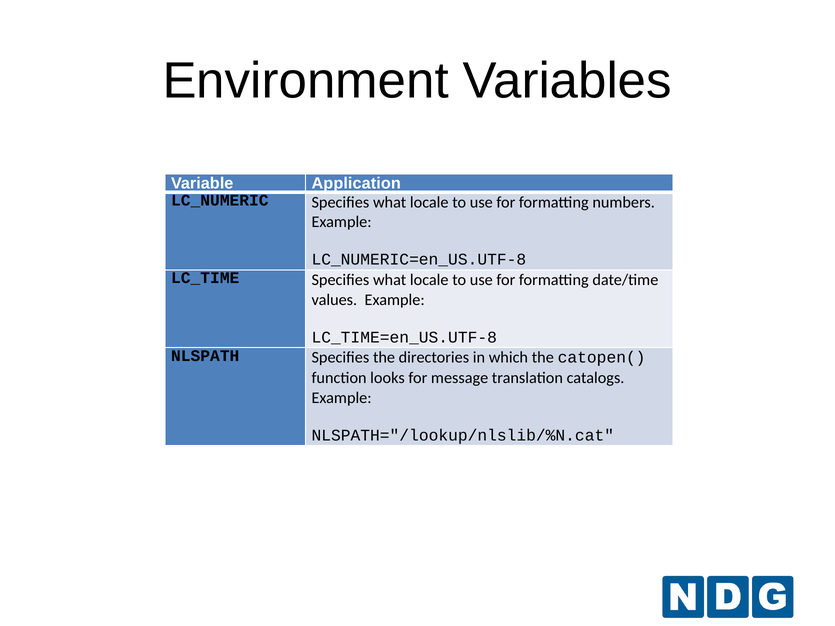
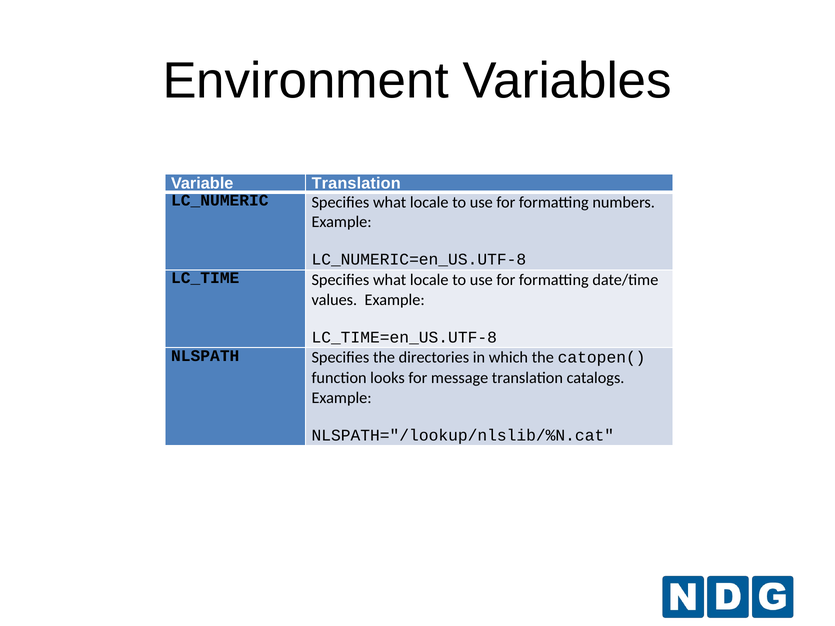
Variable Application: Application -> Translation
